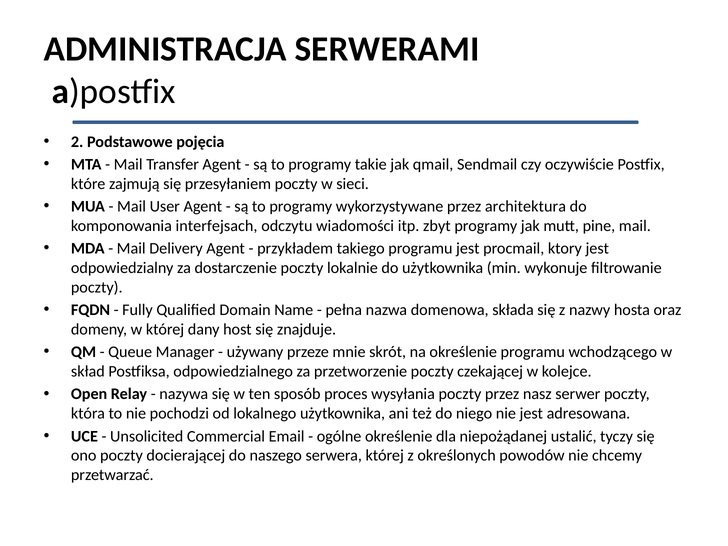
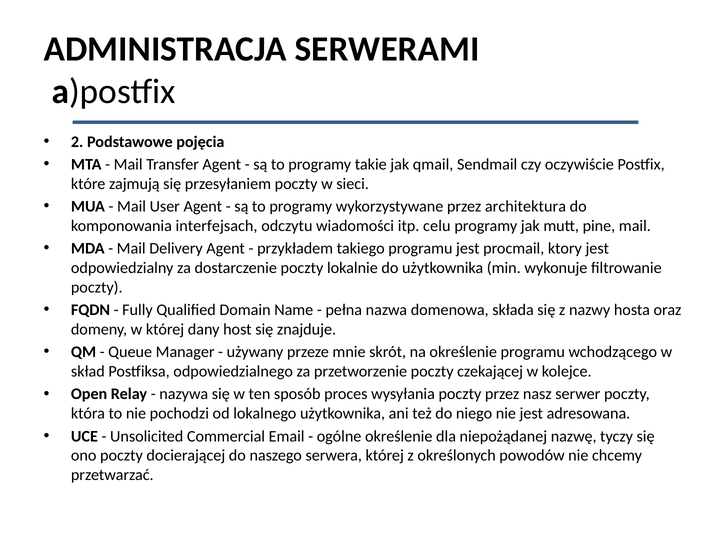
zbyt: zbyt -> celu
ustalić: ustalić -> nazwę
